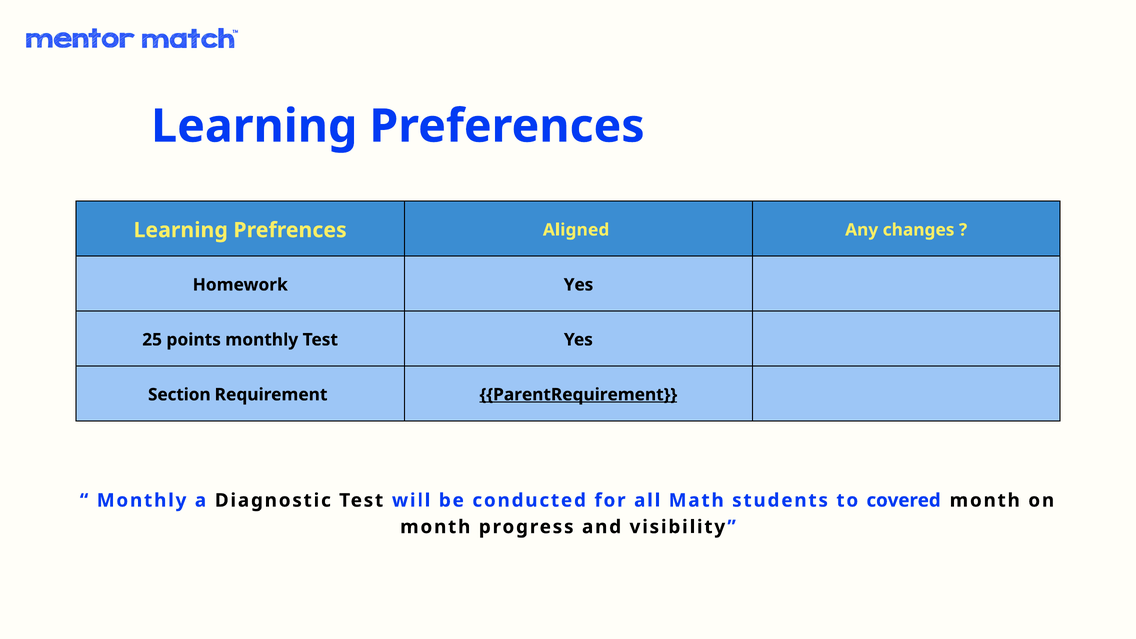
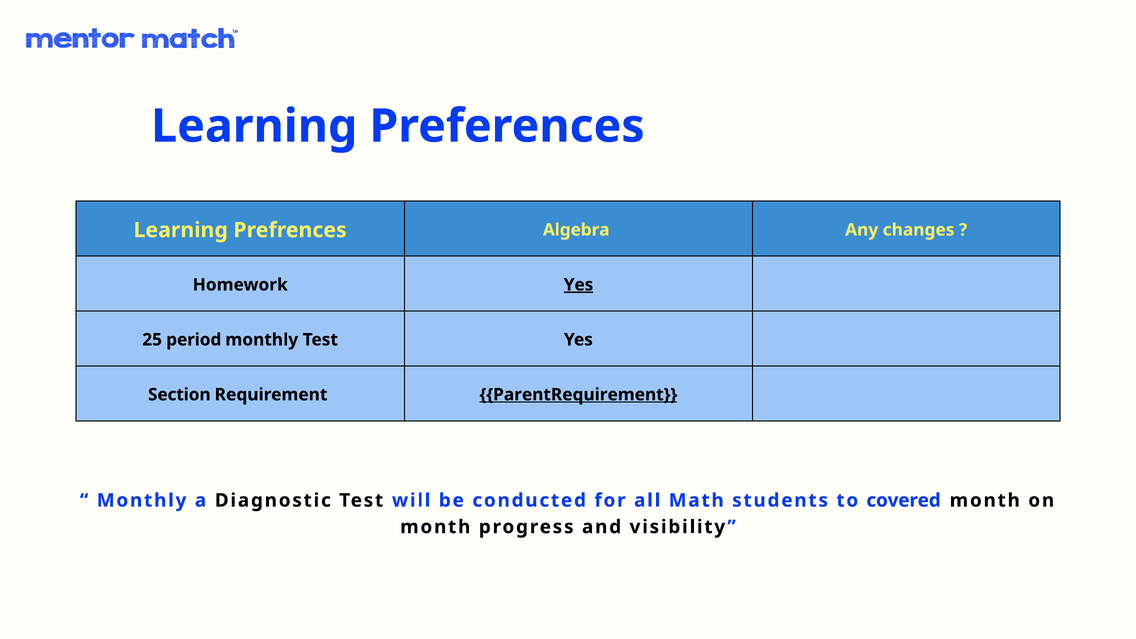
Aligned: Aligned -> Algebra
Yes at (578, 285) underline: none -> present
points: points -> period
